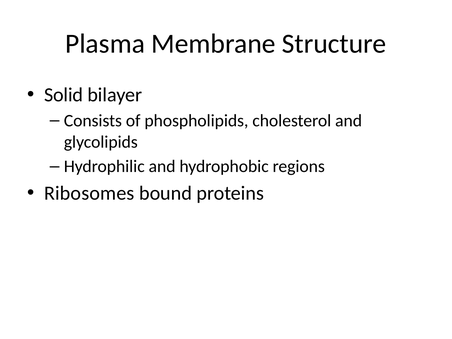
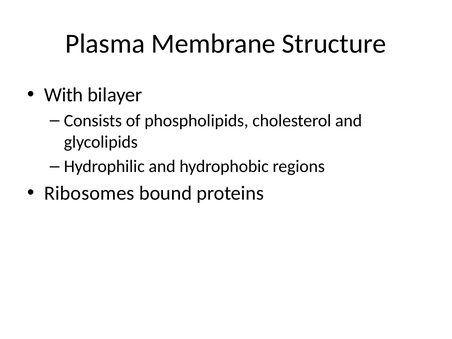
Solid: Solid -> With
